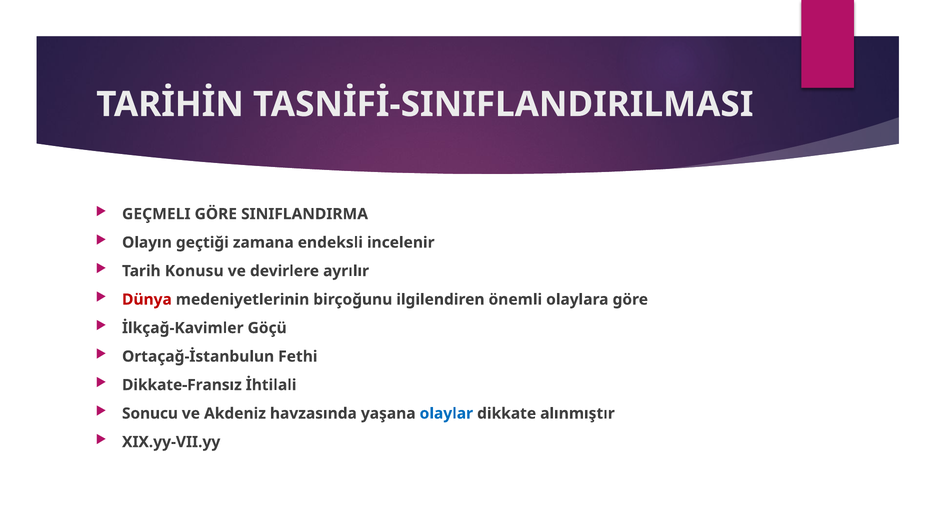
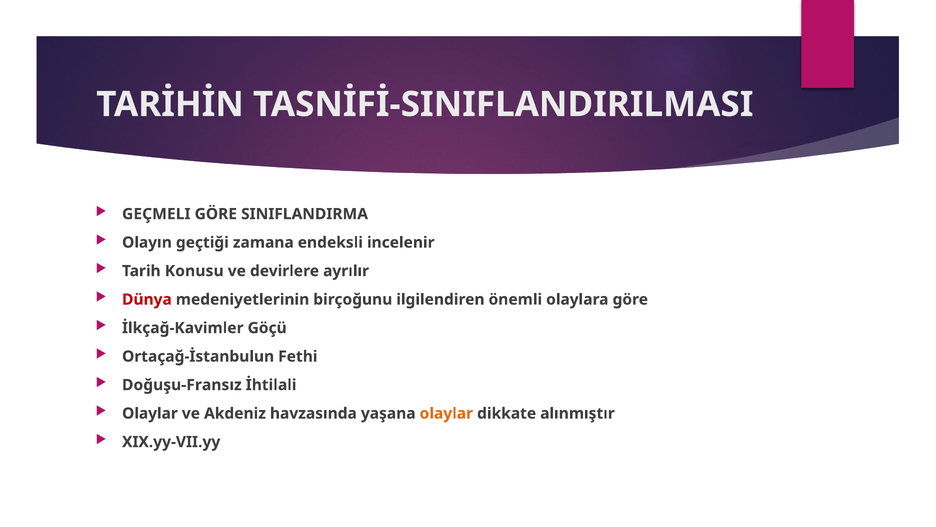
Dikkate-Fransız: Dikkate-Fransız -> Doğuşu-Fransız
Sonucu at (150, 413): Sonucu -> Olaylar
olaylar at (446, 413) colour: blue -> orange
